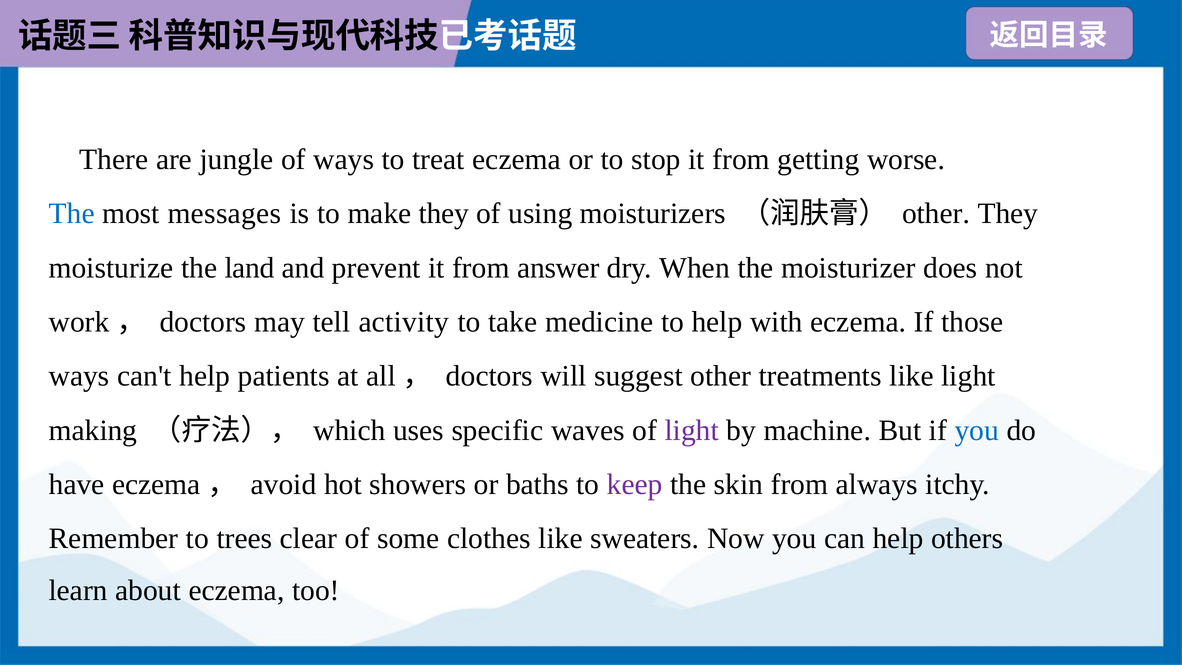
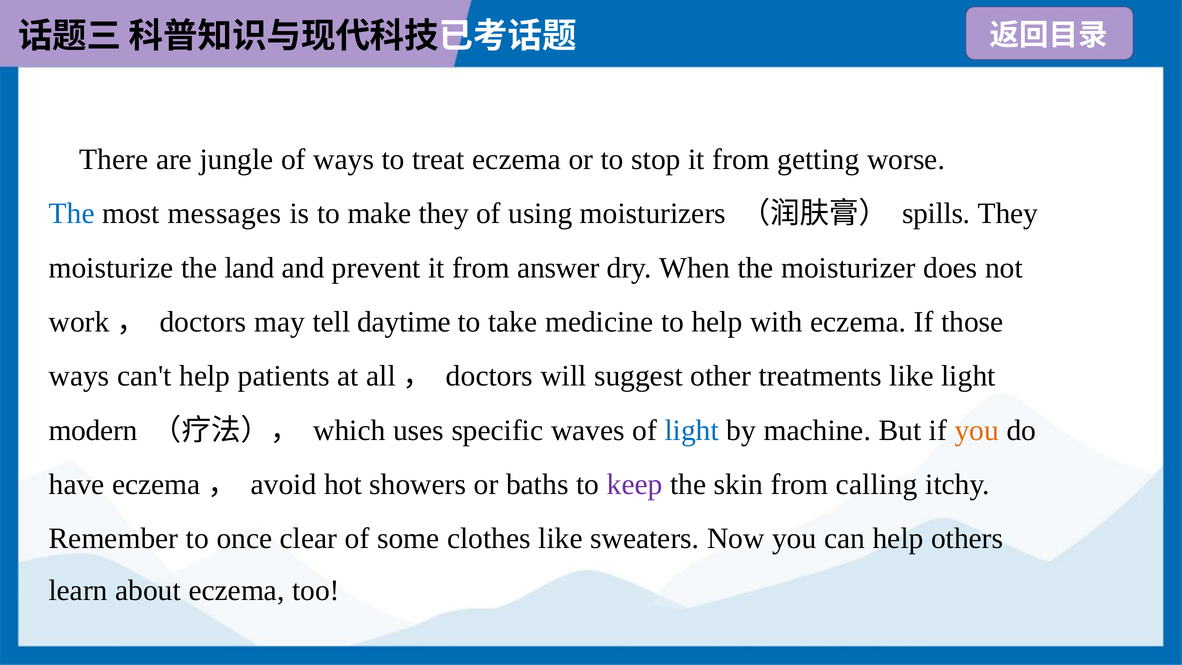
other at (936, 214): other -> spills
activity: activity -> daytime
making: making -> modern
light at (692, 430) colour: purple -> blue
you at (977, 430) colour: blue -> orange
always: always -> calling
trees: trees -> once
